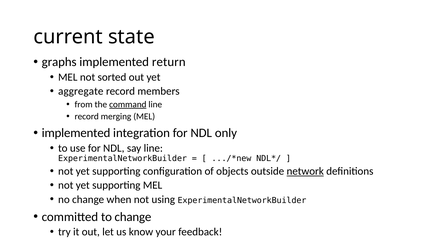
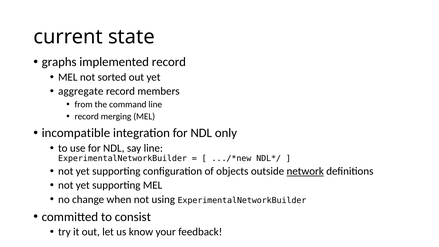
implemented return: return -> record
command underline: present -> none
implemented at (76, 133): implemented -> incompatible
to change: change -> consist
